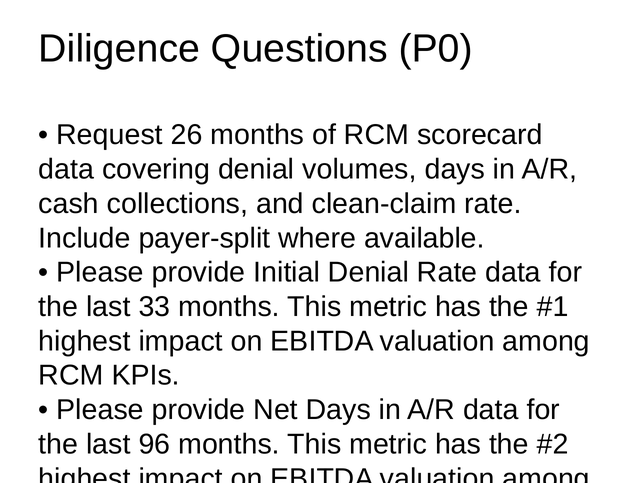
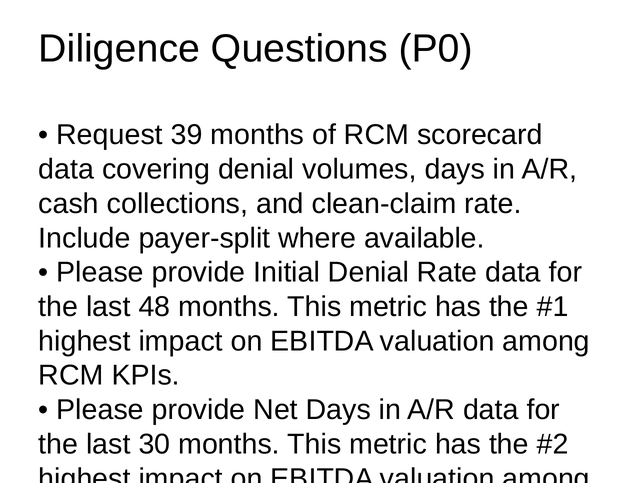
26: 26 -> 39
33: 33 -> 48
96: 96 -> 30
